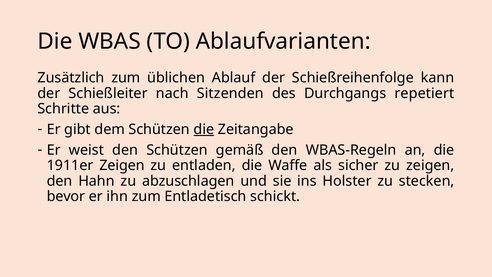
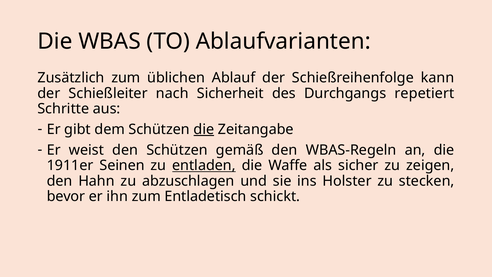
Sitzenden: Sitzenden -> Sicherheit
1911er Zeigen: Zeigen -> Seinen
entladen underline: none -> present
